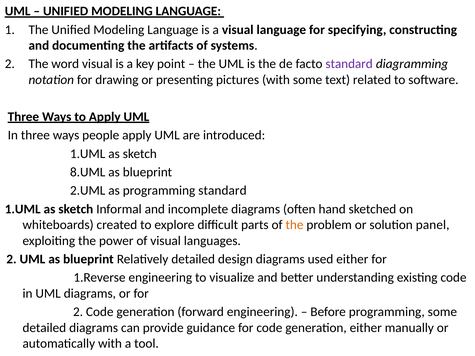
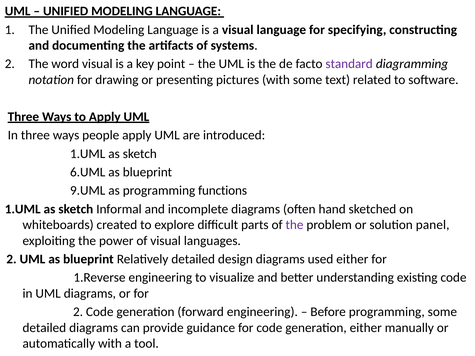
8.UML: 8.UML -> 6.UML
2.UML: 2.UML -> 9.UML
programming standard: standard -> functions
the at (294, 225) colour: orange -> purple
